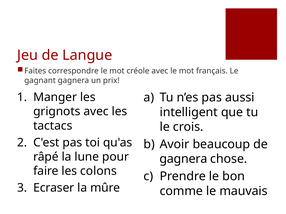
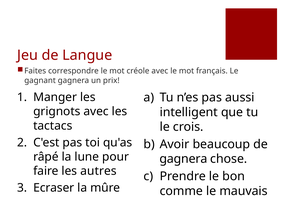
colons: colons -> autres
